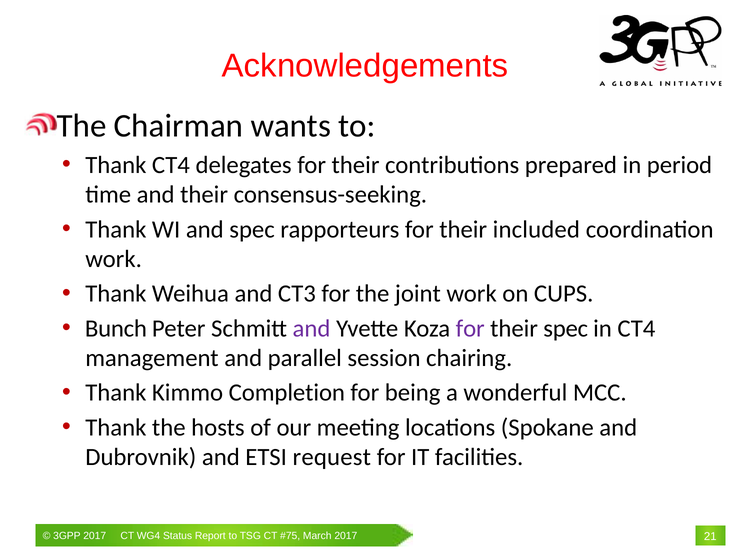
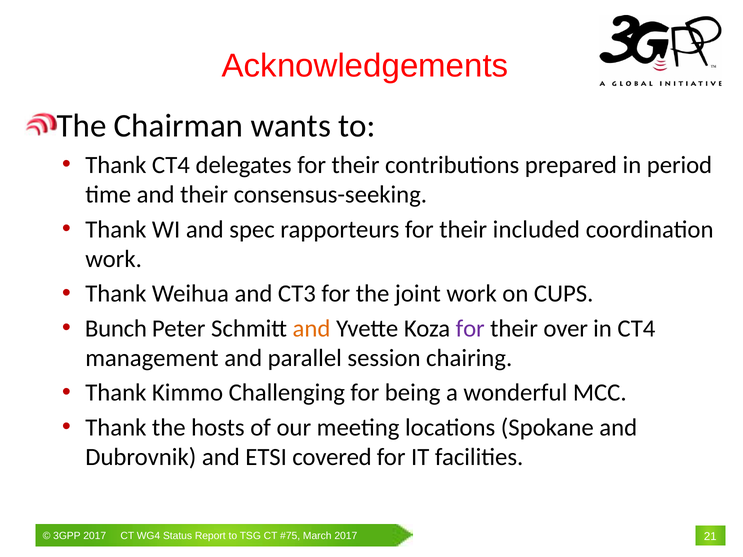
and at (312, 329) colour: purple -> orange
their spec: spec -> over
Completion: Completion -> Challenging
request: request -> covered
